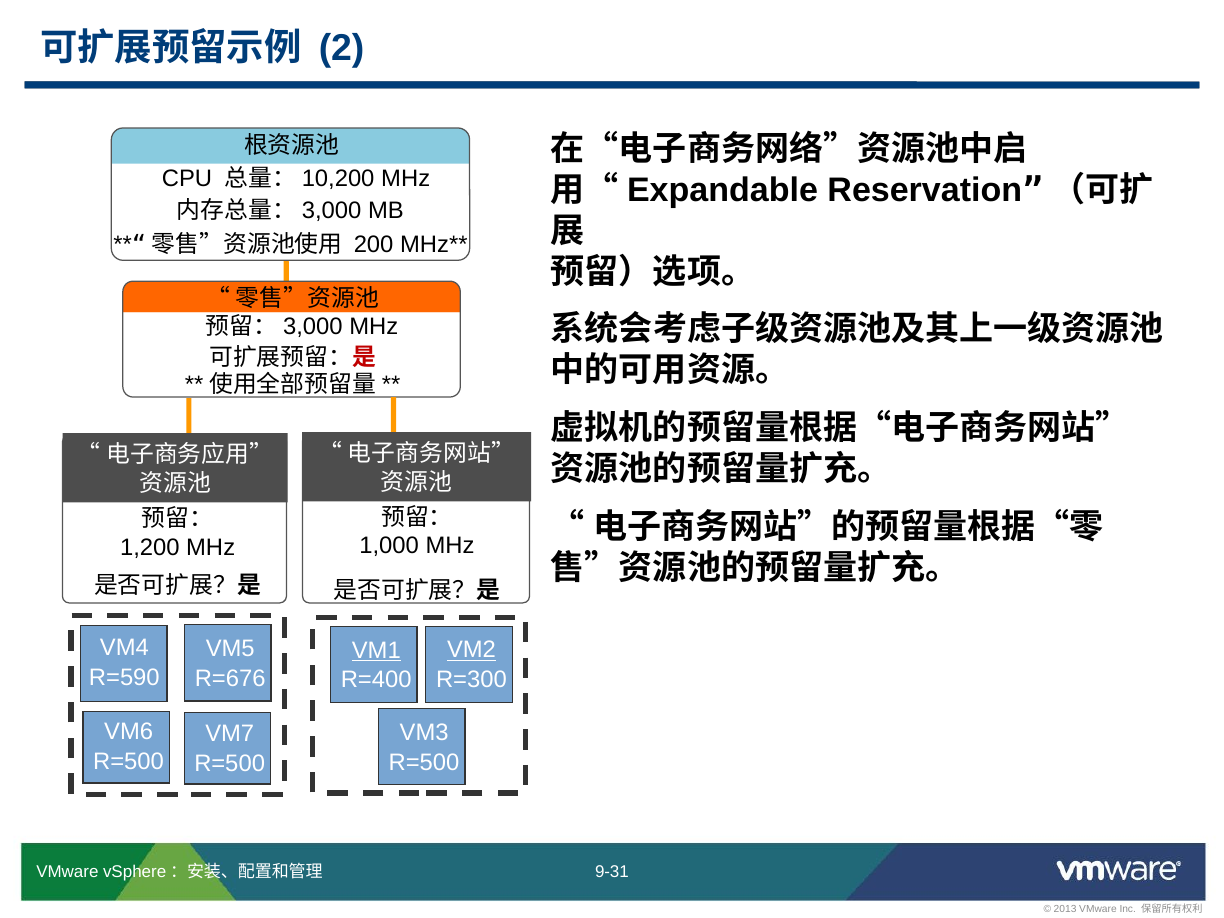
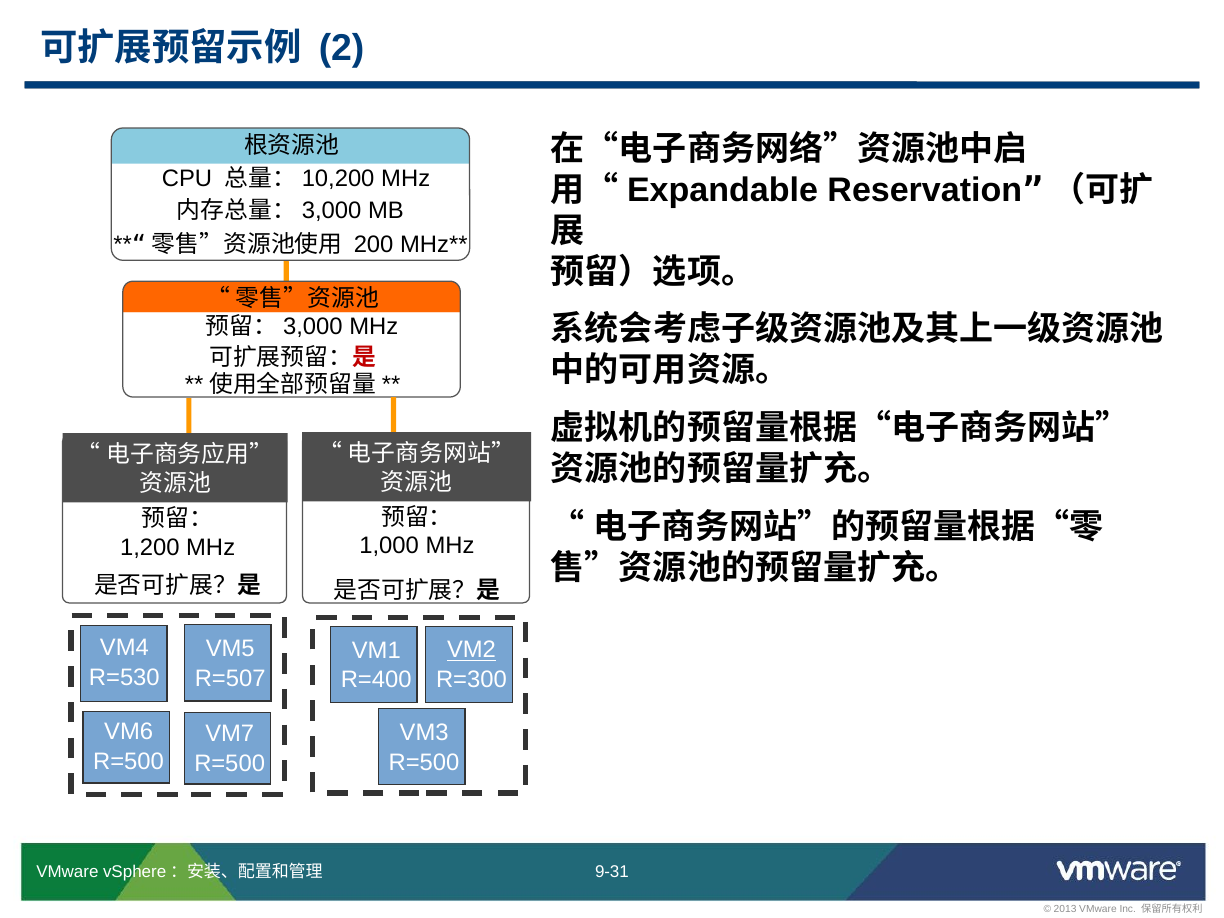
VM1 underline: present -> none
R=590: R=590 -> R=530
R=676: R=676 -> R=507
